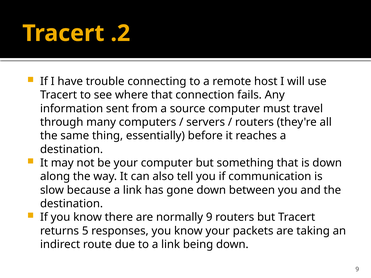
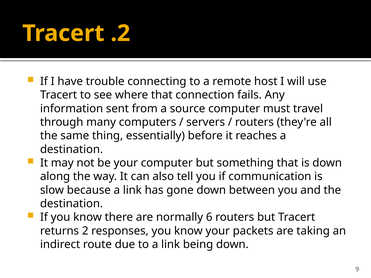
normally 9: 9 -> 6
returns 5: 5 -> 2
